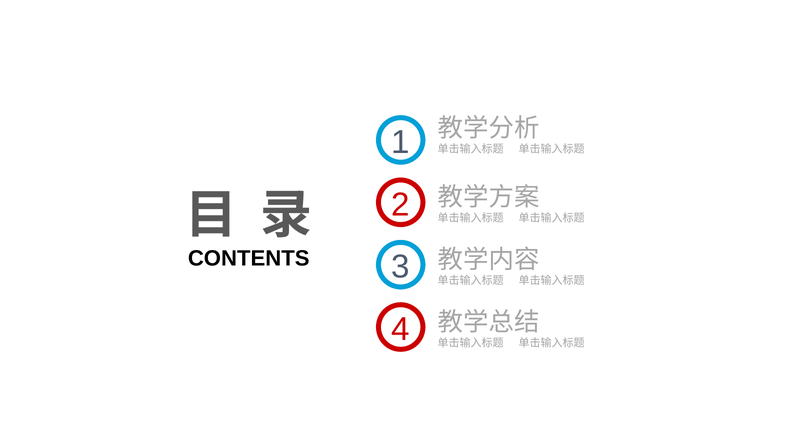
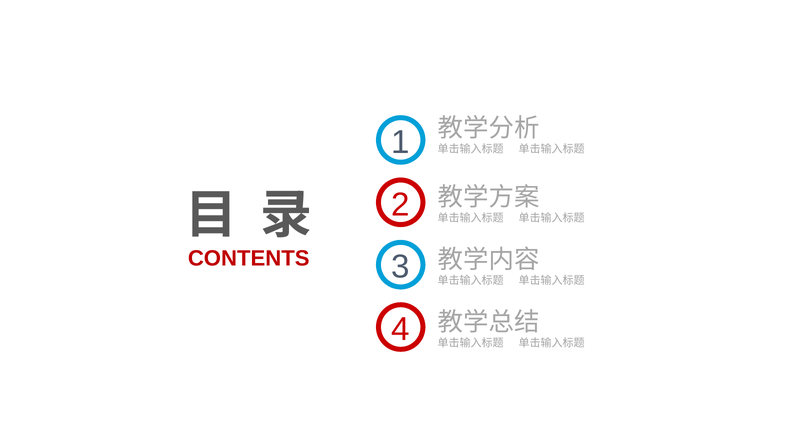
CONTENTS colour: black -> red
